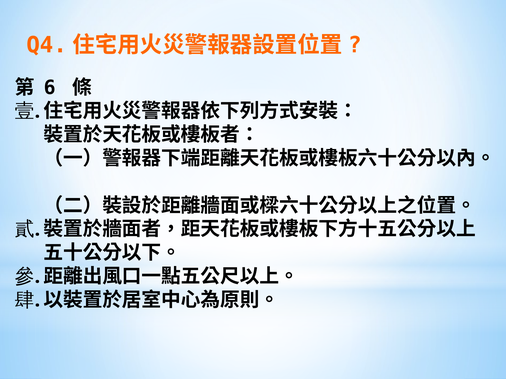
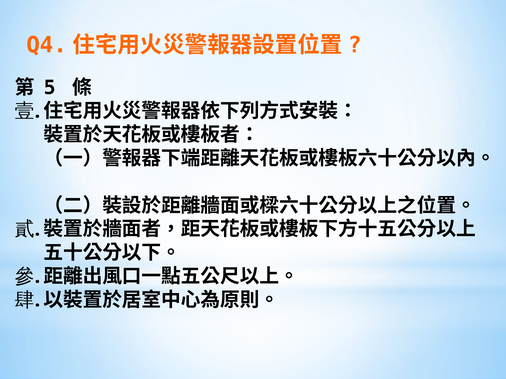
6: 6 -> 5
